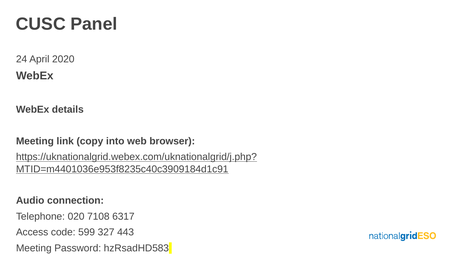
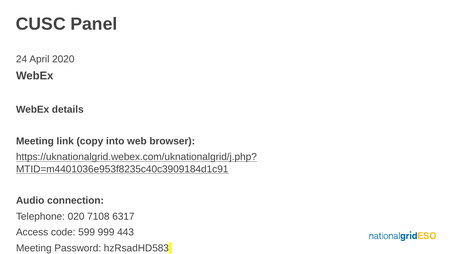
327: 327 -> 999
